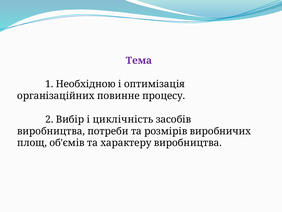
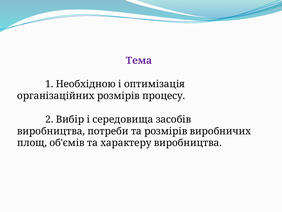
організаційних повинне: повинне -> розмірів
циклічність: циклічність -> середовища
